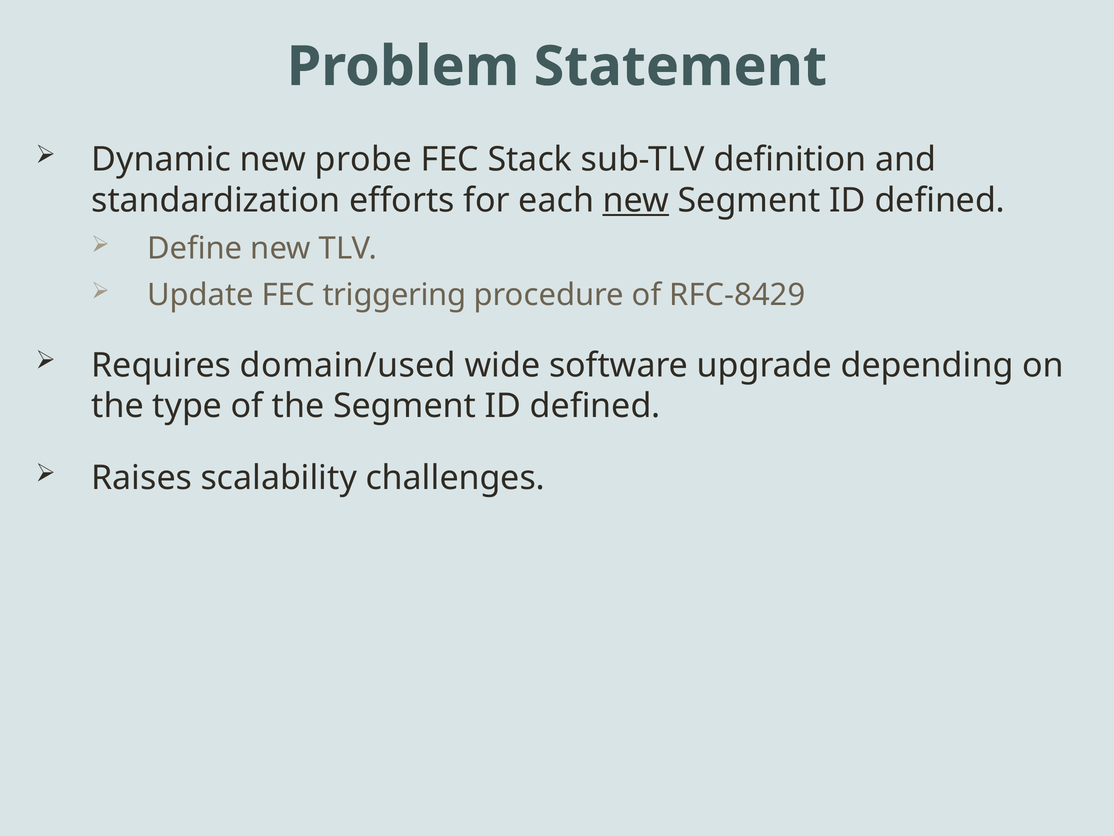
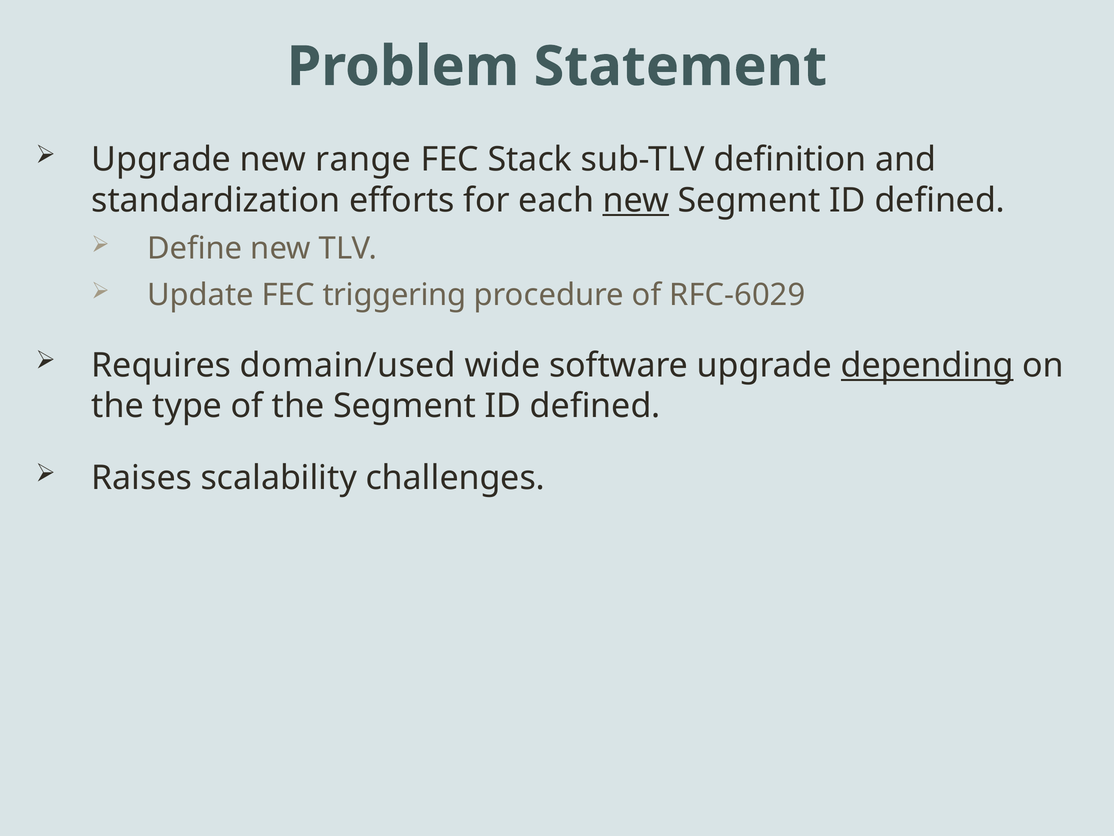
Dynamic at (161, 160): Dynamic -> Upgrade
probe: probe -> range
RFC-8429: RFC-8429 -> RFC-6029
depending underline: none -> present
